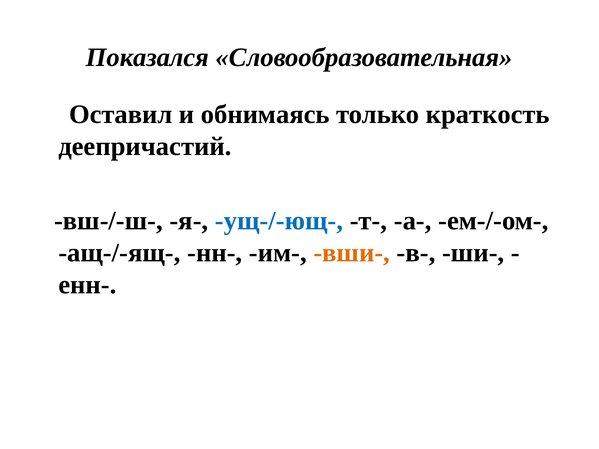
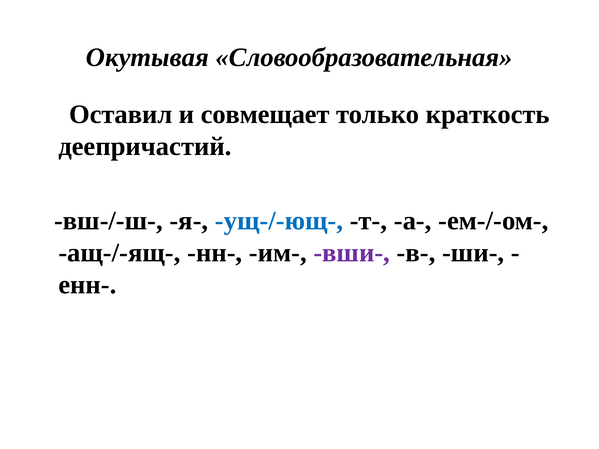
Показался: Показался -> Окутывая
обнимаясь: обнимаясь -> совмещает
вши- colour: orange -> purple
